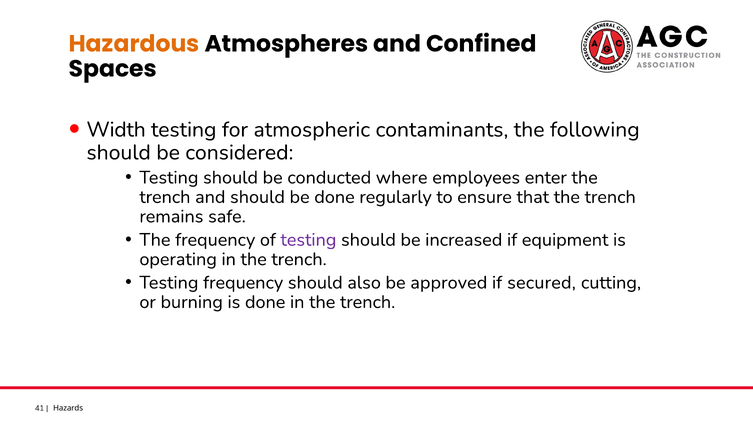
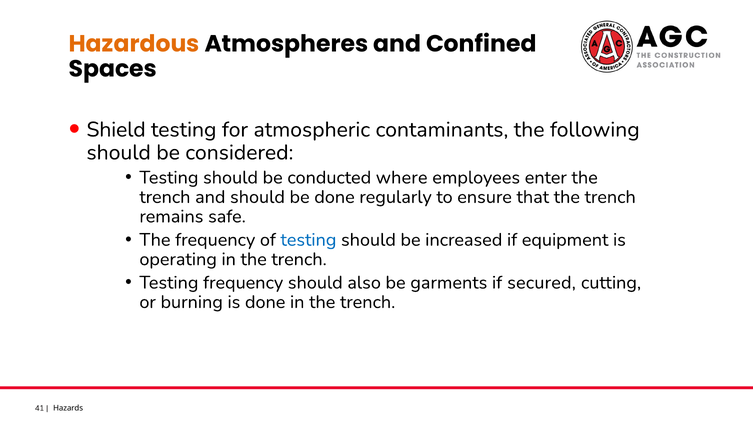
Width: Width -> Shield
testing at (308, 240) colour: purple -> blue
approved: approved -> garments
